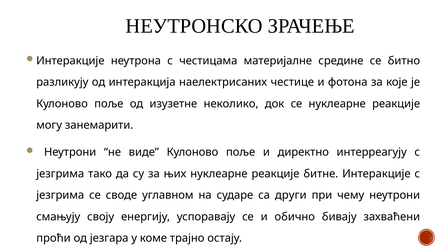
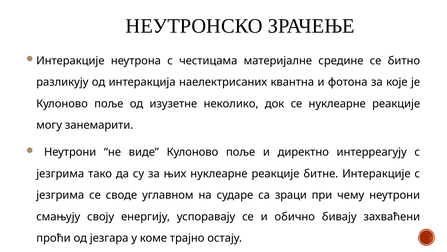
честице: честице -> квантна
други: други -> зраци
